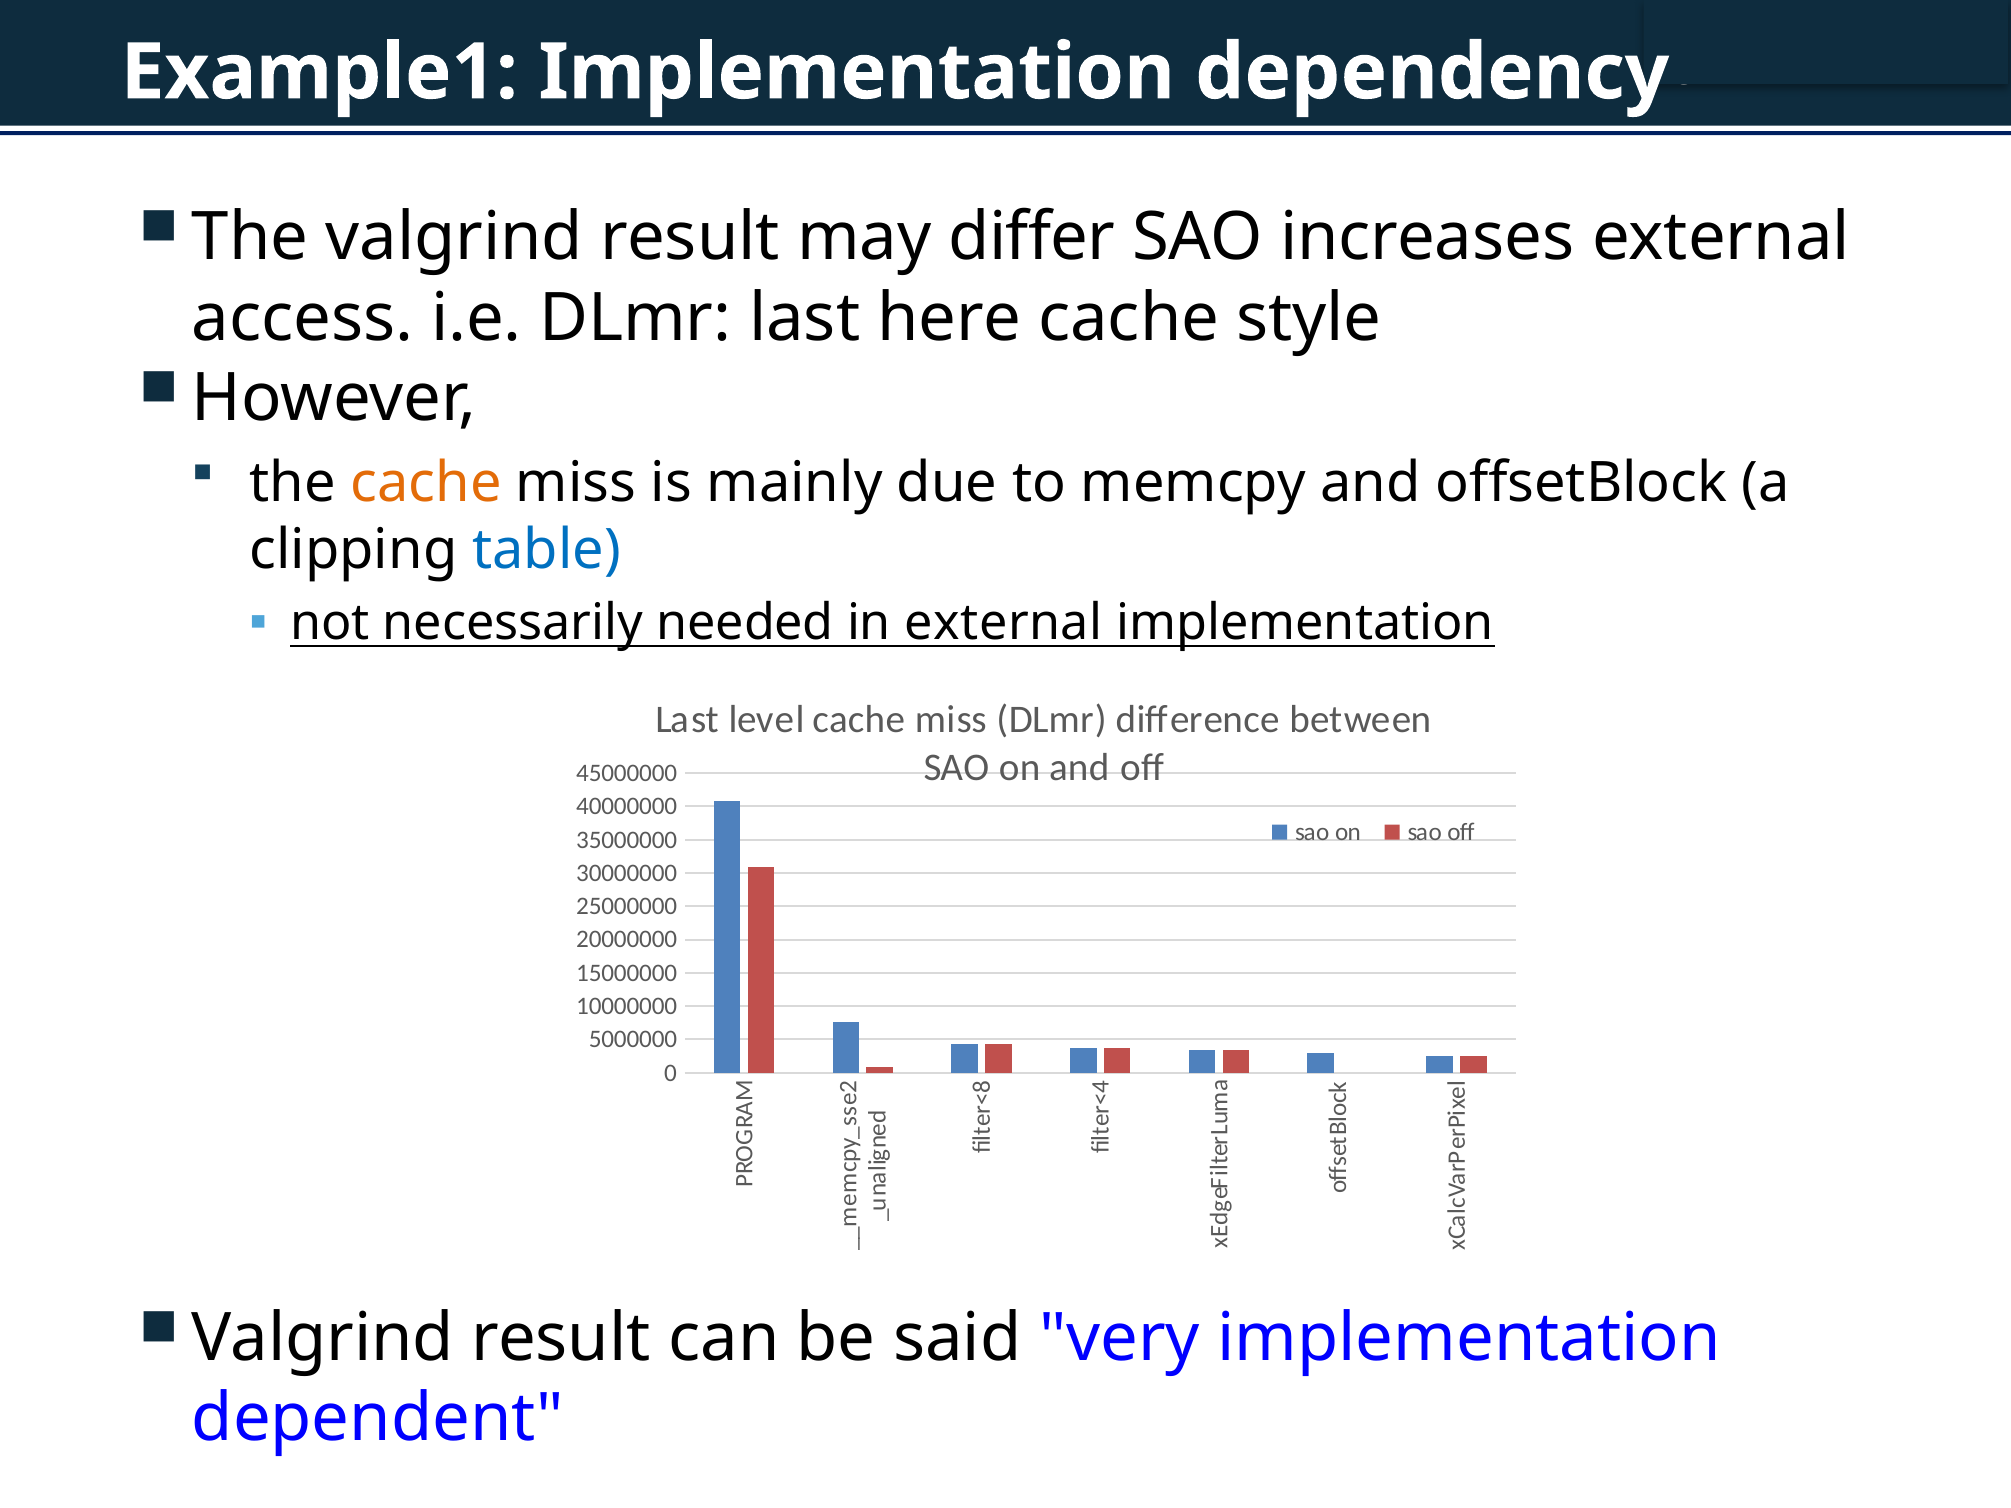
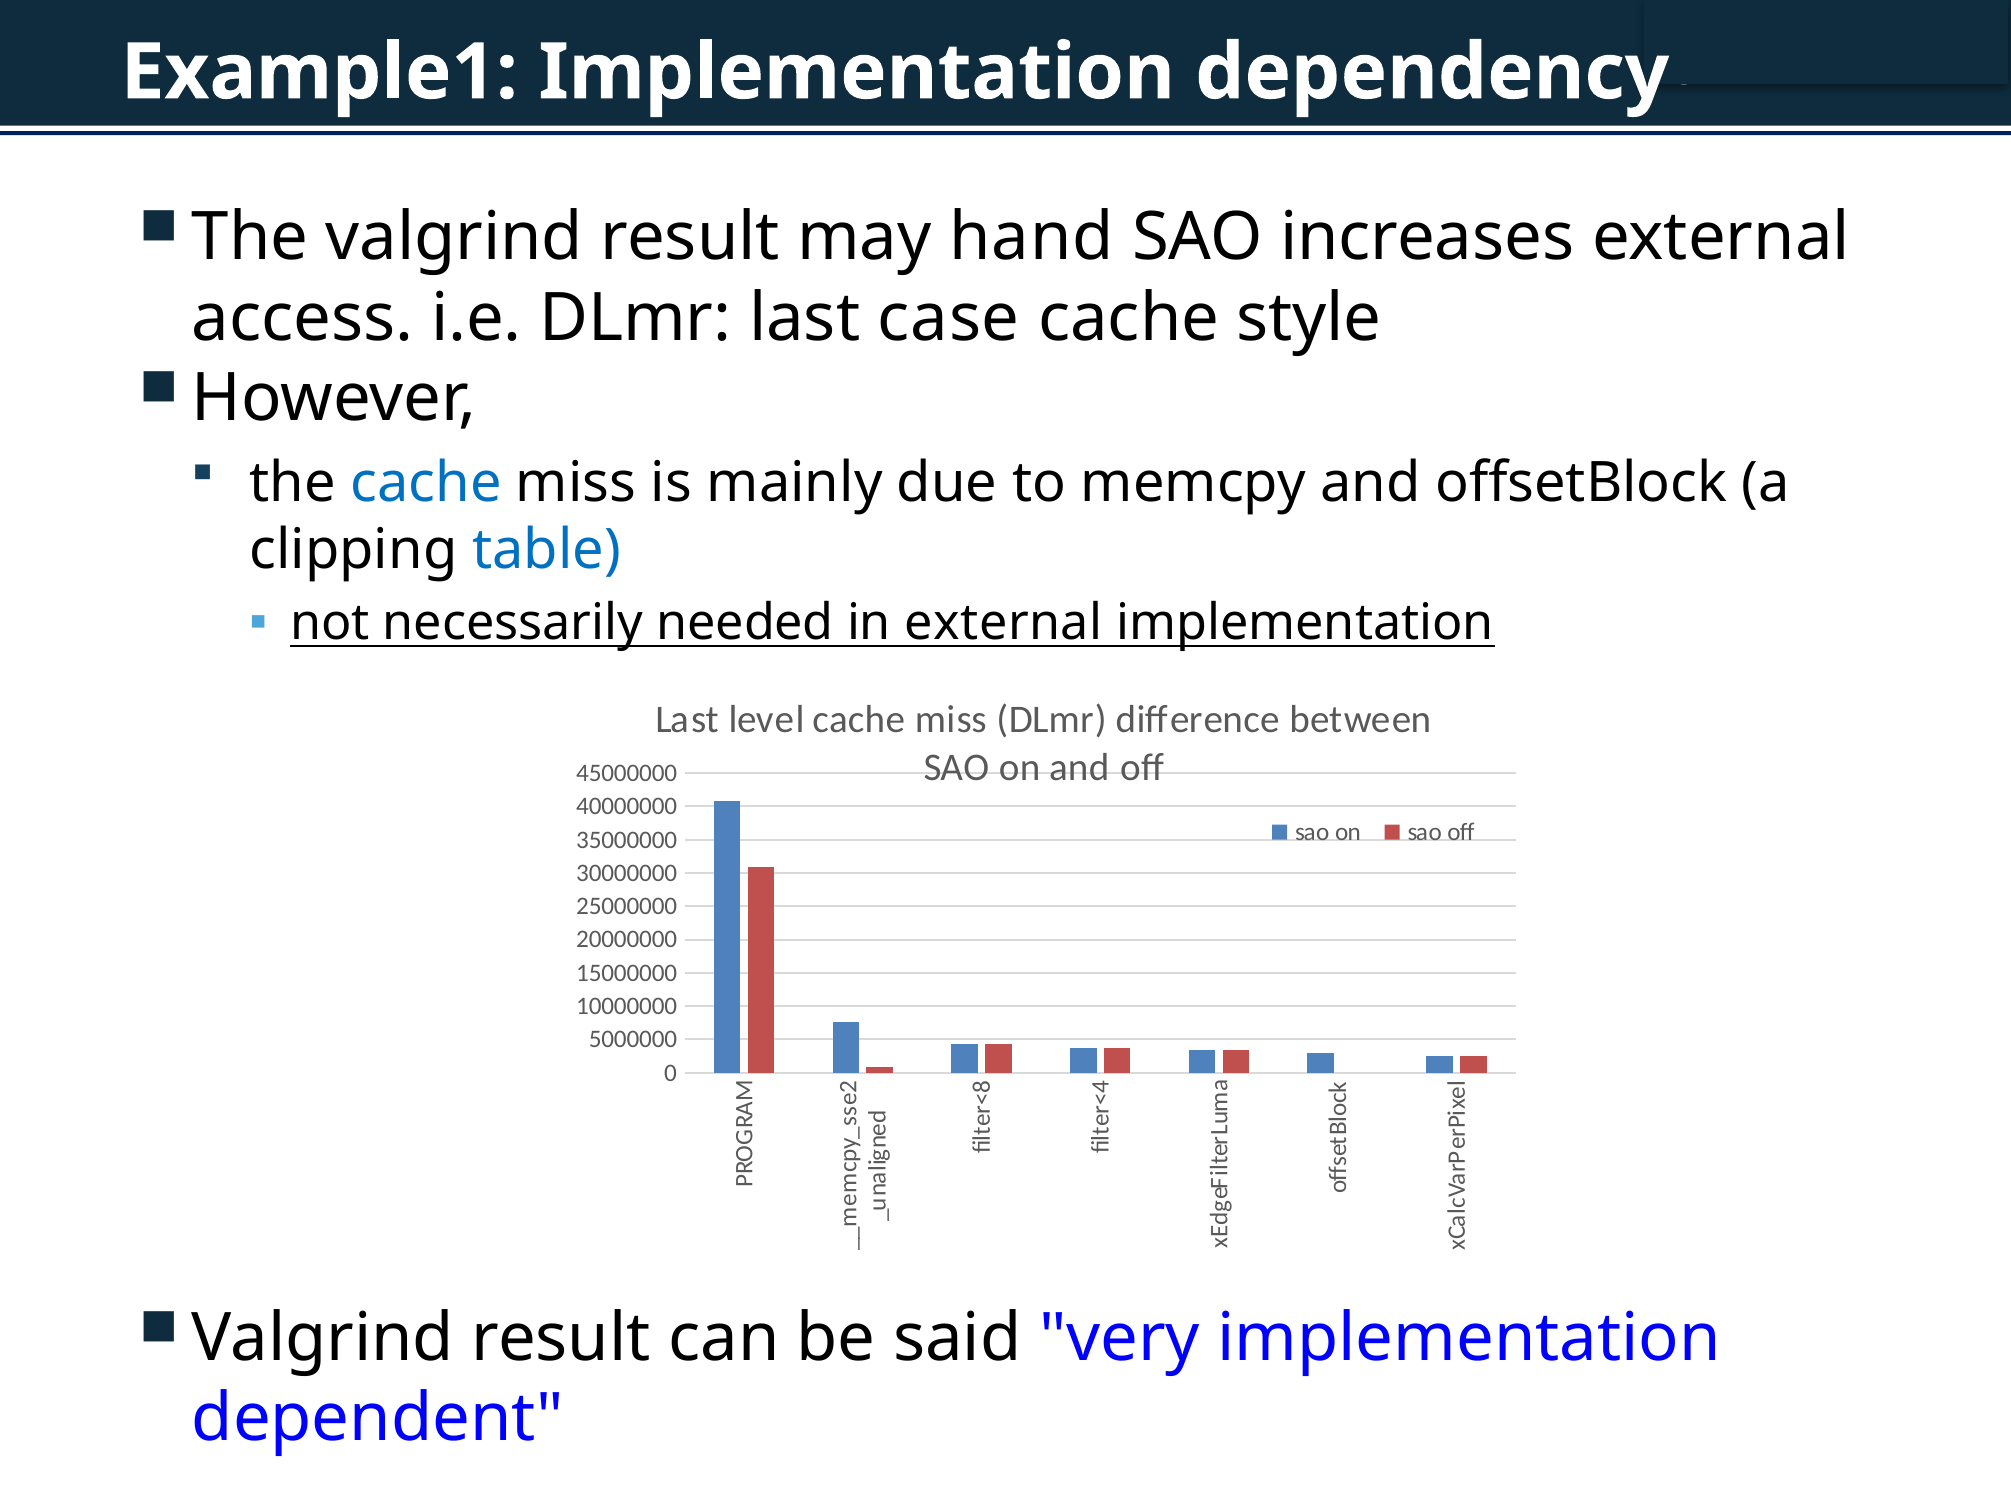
differ: differ -> hand
here: here -> case
cache at (426, 483) colour: orange -> blue
